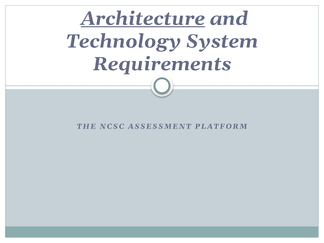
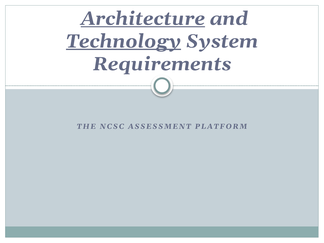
Technology underline: none -> present
